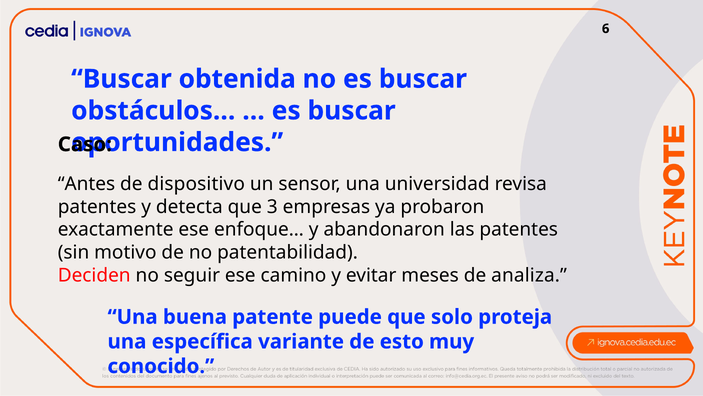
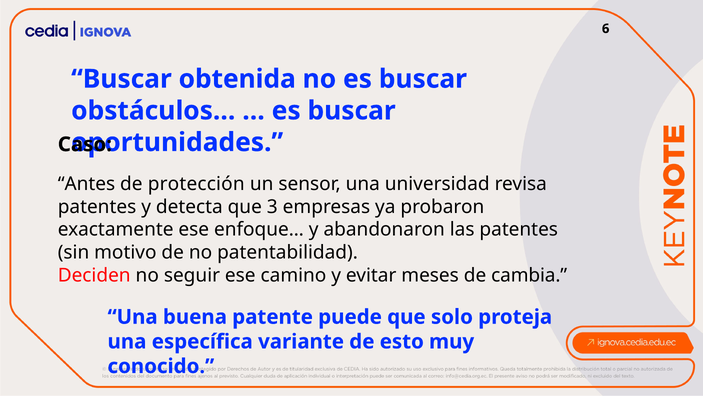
dispositivo: dispositivo -> protección
analiza: analiza -> cambia
